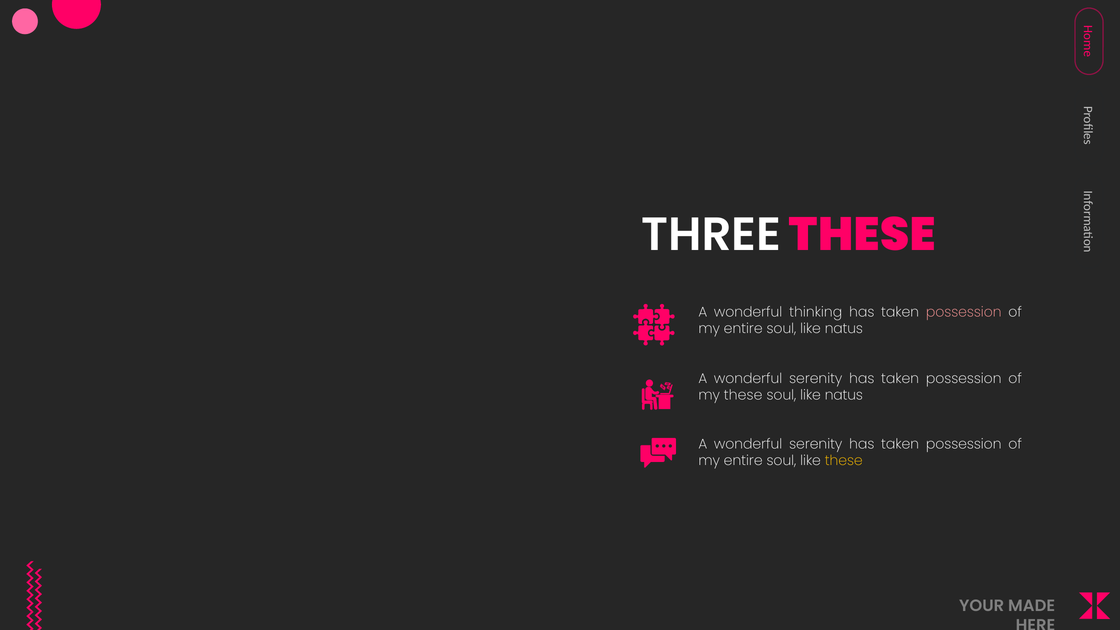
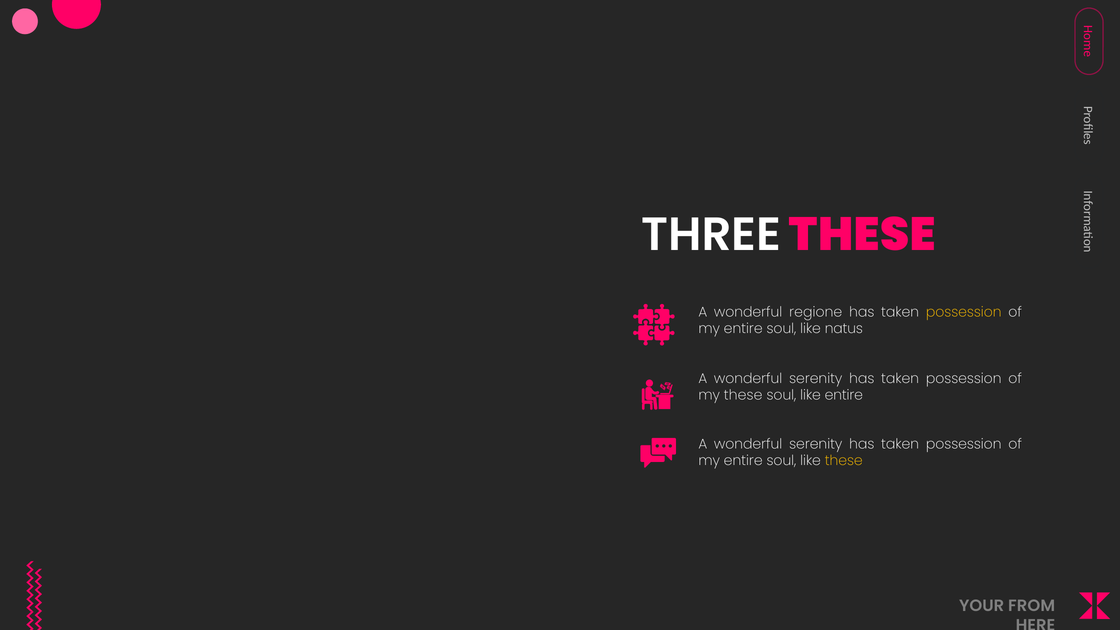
thinking: thinking -> regione
possession at (964, 312) colour: pink -> yellow
natus at (844, 395): natus -> entire
MADE: MADE -> FROM
